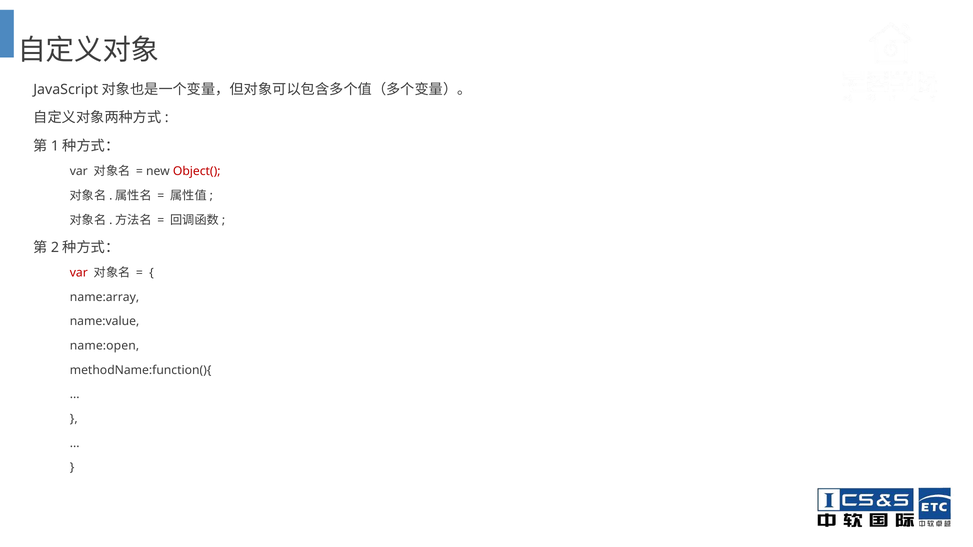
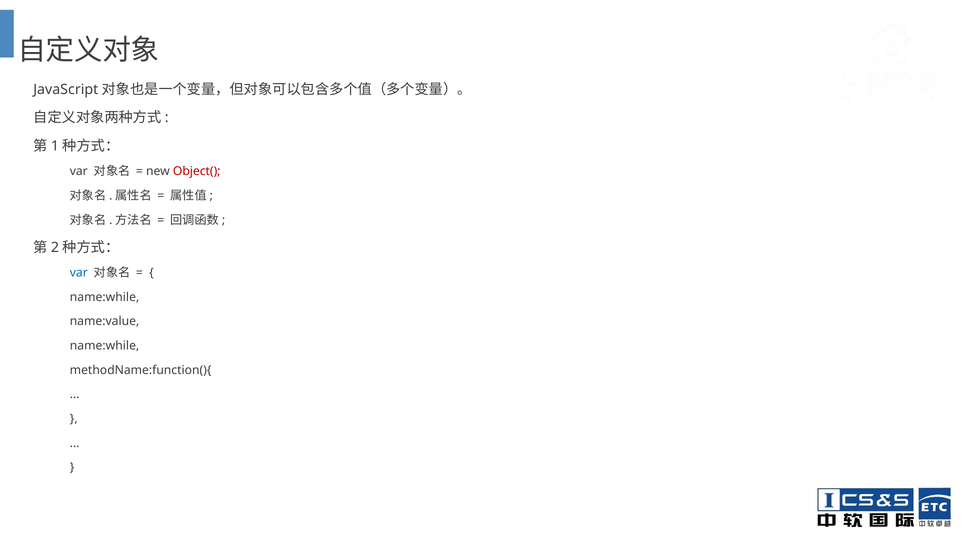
var at (79, 273) colour: red -> blue
name:array at (105, 297): name:array -> name:while
name:open at (104, 346): name:open -> name:while
